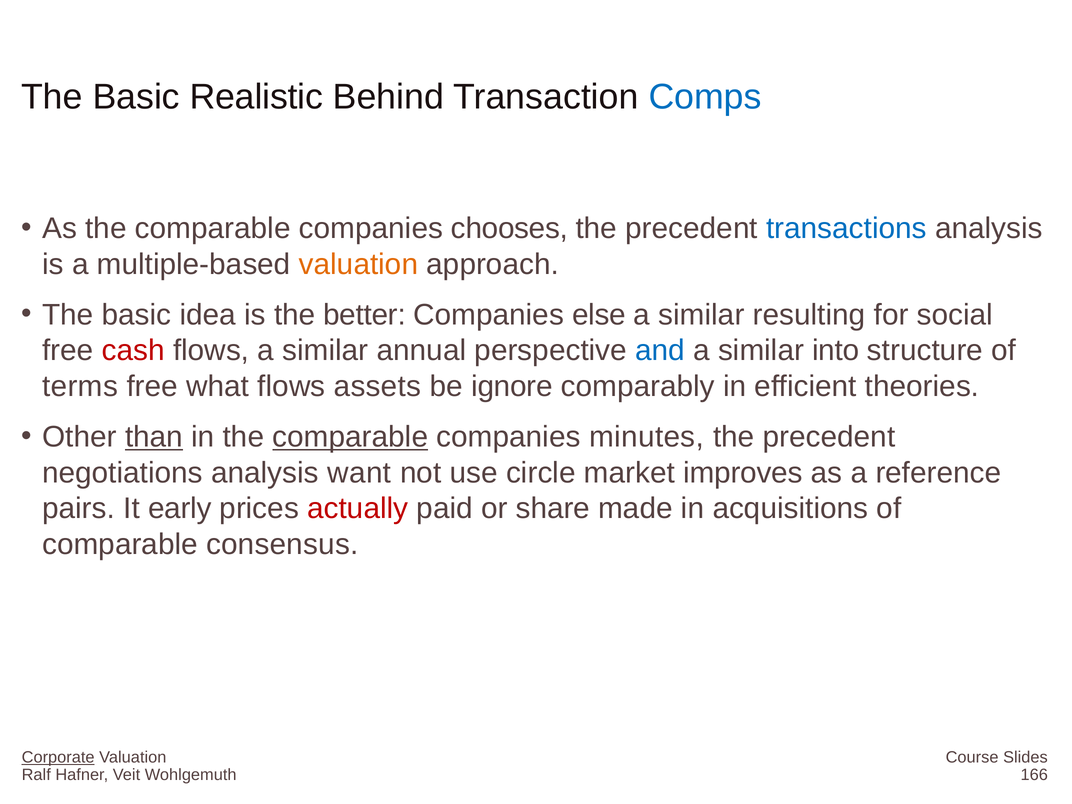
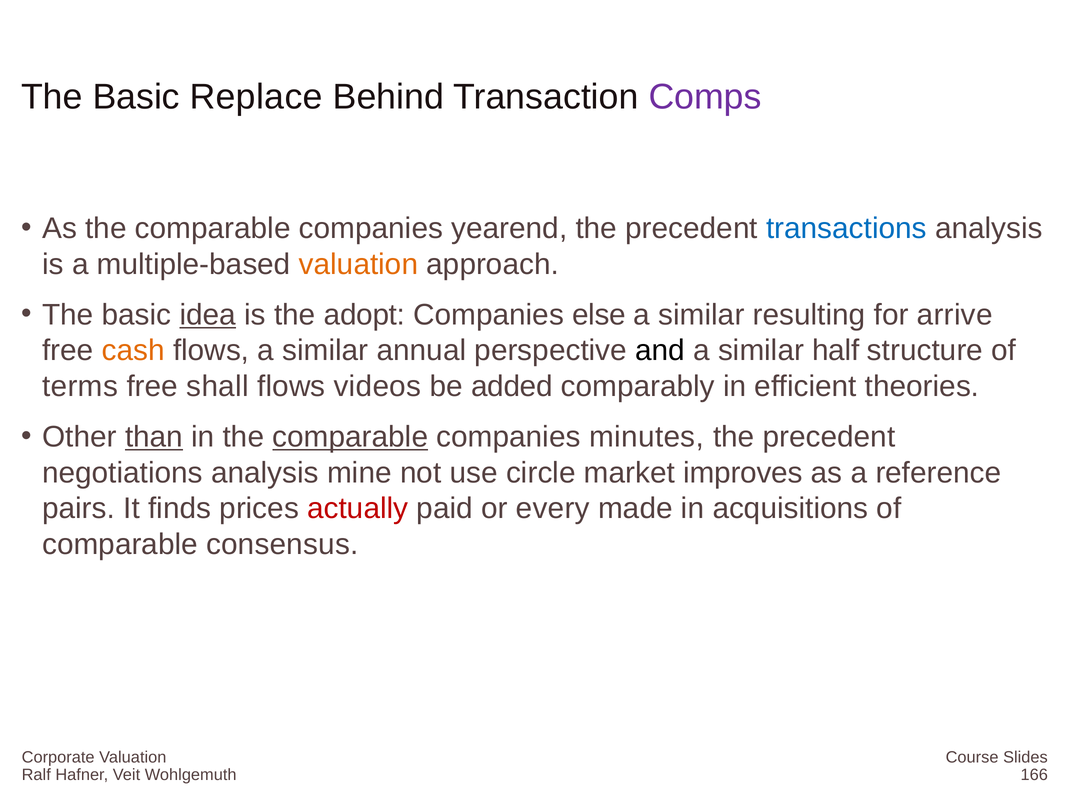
Realistic: Realistic -> Replace
Comps colour: blue -> purple
chooses: chooses -> yearend
idea underline: none -> present
better: better -> adopt
social: social -> arrive
cash colour: red -> orange
and colour: blue -> black
into: into -> half
what: what -> shall
assets: assets -> videos
ignore: ignore -> added
want: want -> mine
early: early -> finds
share: share -> every
Corporate underline: present -> none
